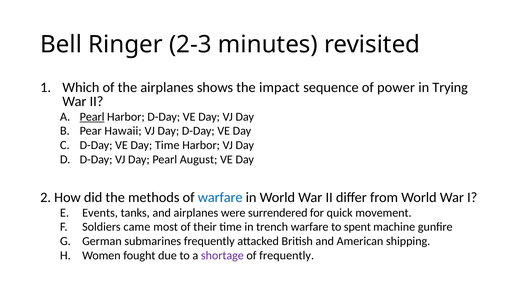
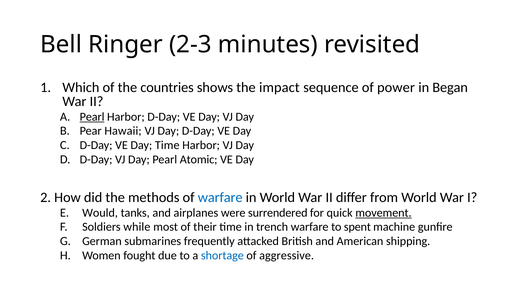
the airplanes: airplanes -> countries
Trying: Trying -> Began
August: August -> Atomic
Events: Events -> Would
movement underline: none -> present
came: came -> while
shortage colour: purple -> blue
of frequently: frequently -> aggressive
